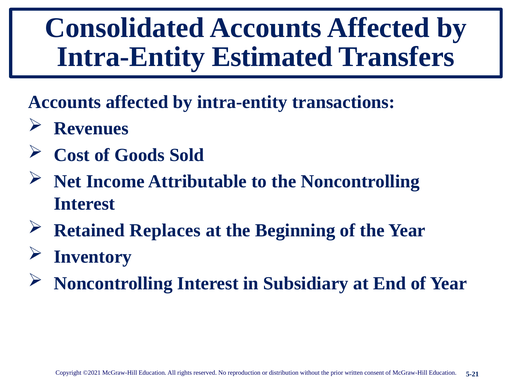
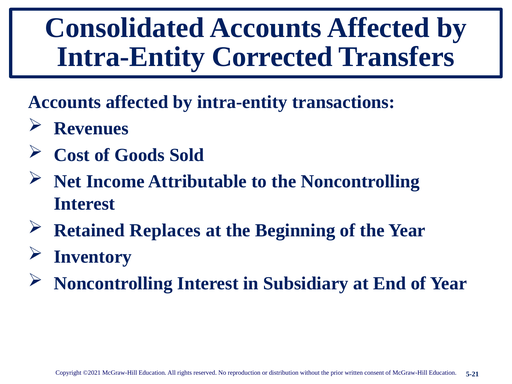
Estimated: Estimated -> Corrected
